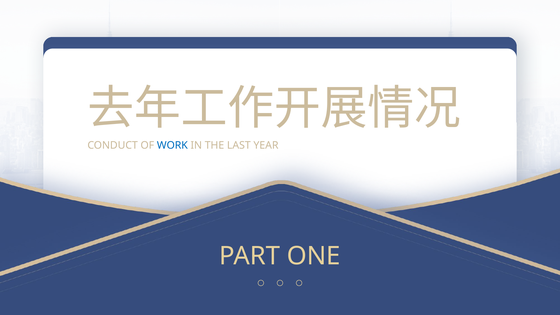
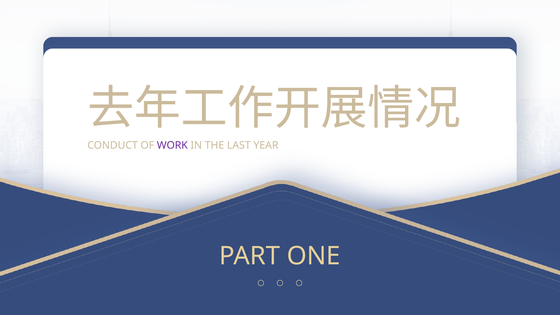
WORK colour: blue -> purple
